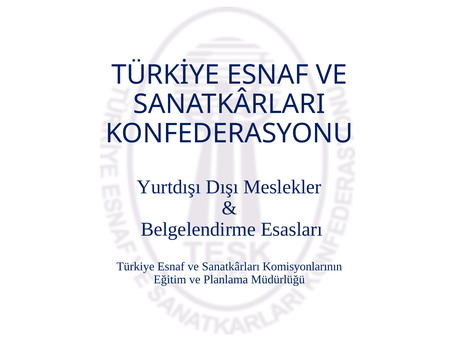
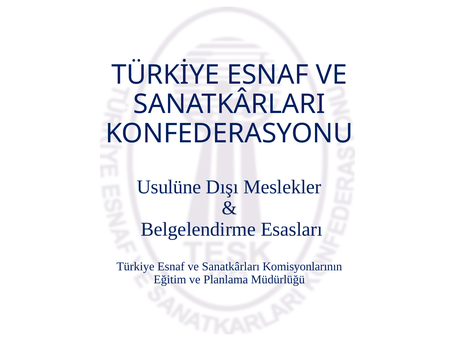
Yurtdışı: Yurtdışı -> Usulüne
